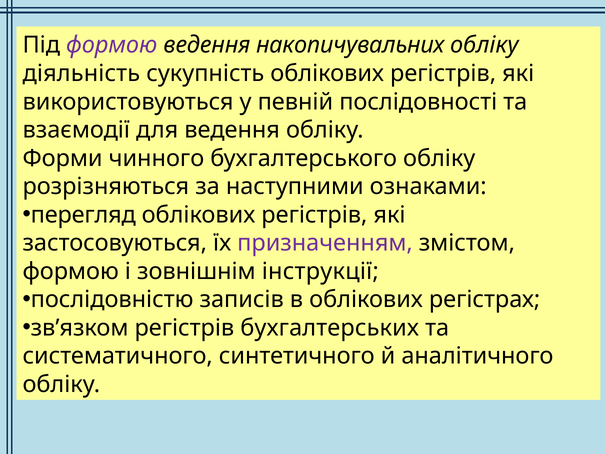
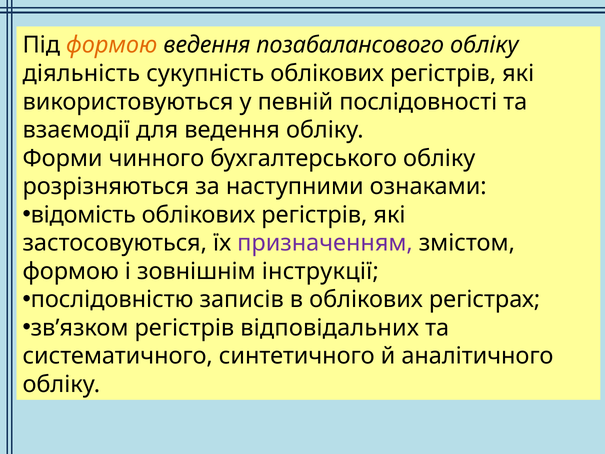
формою at (112, 45) colour: purple -> orange
накопичувальних: накопичувальних -> позабалансового
перегляд: перегляд -> відомість
бухгалтерських: бухгалтерських -> відповідальних
